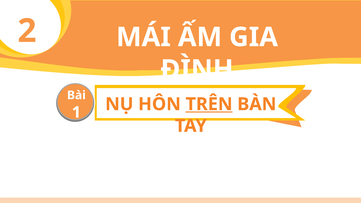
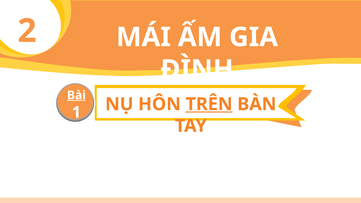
Bài underline: none -> present
